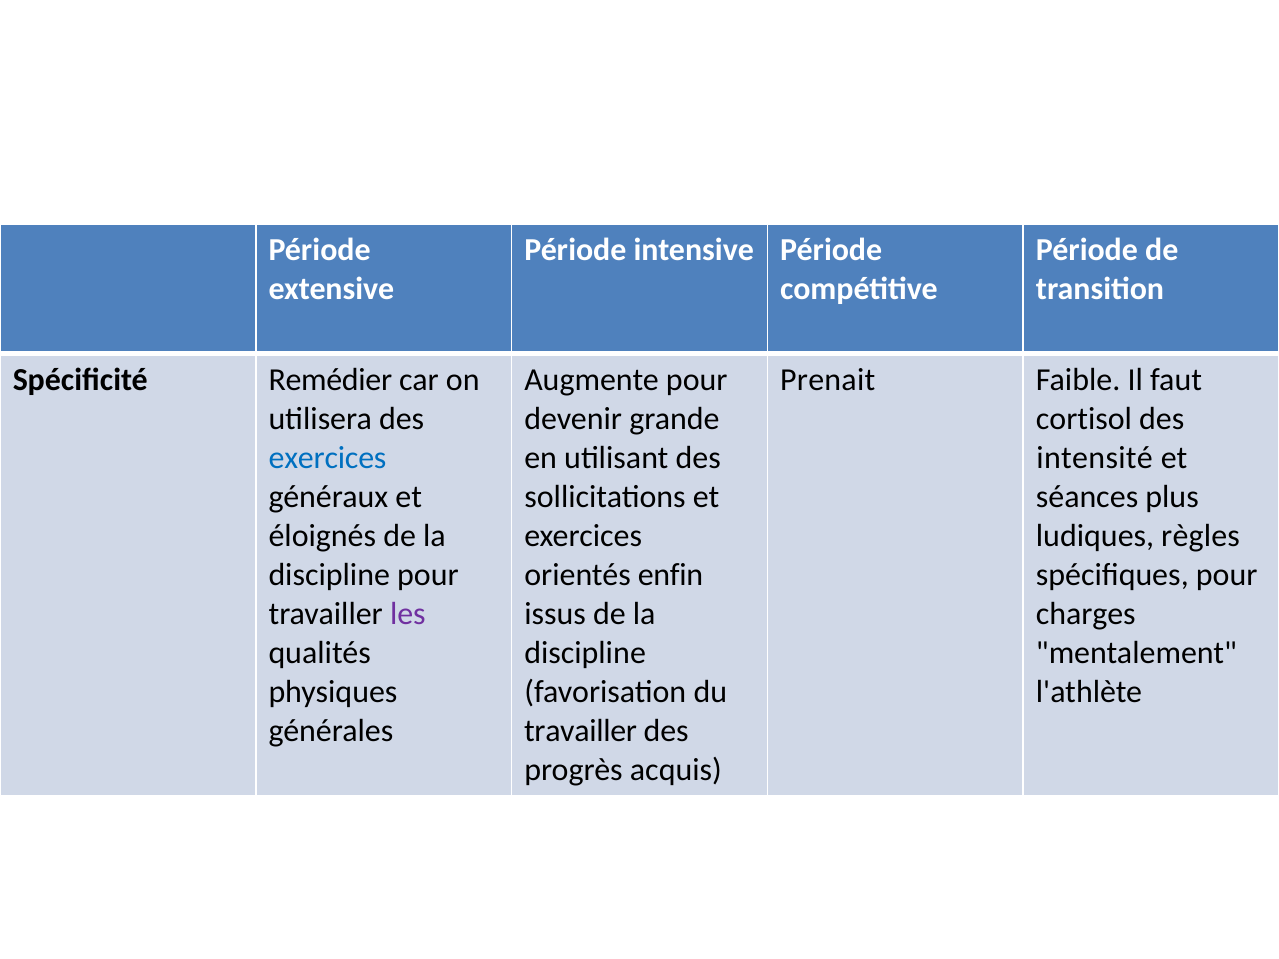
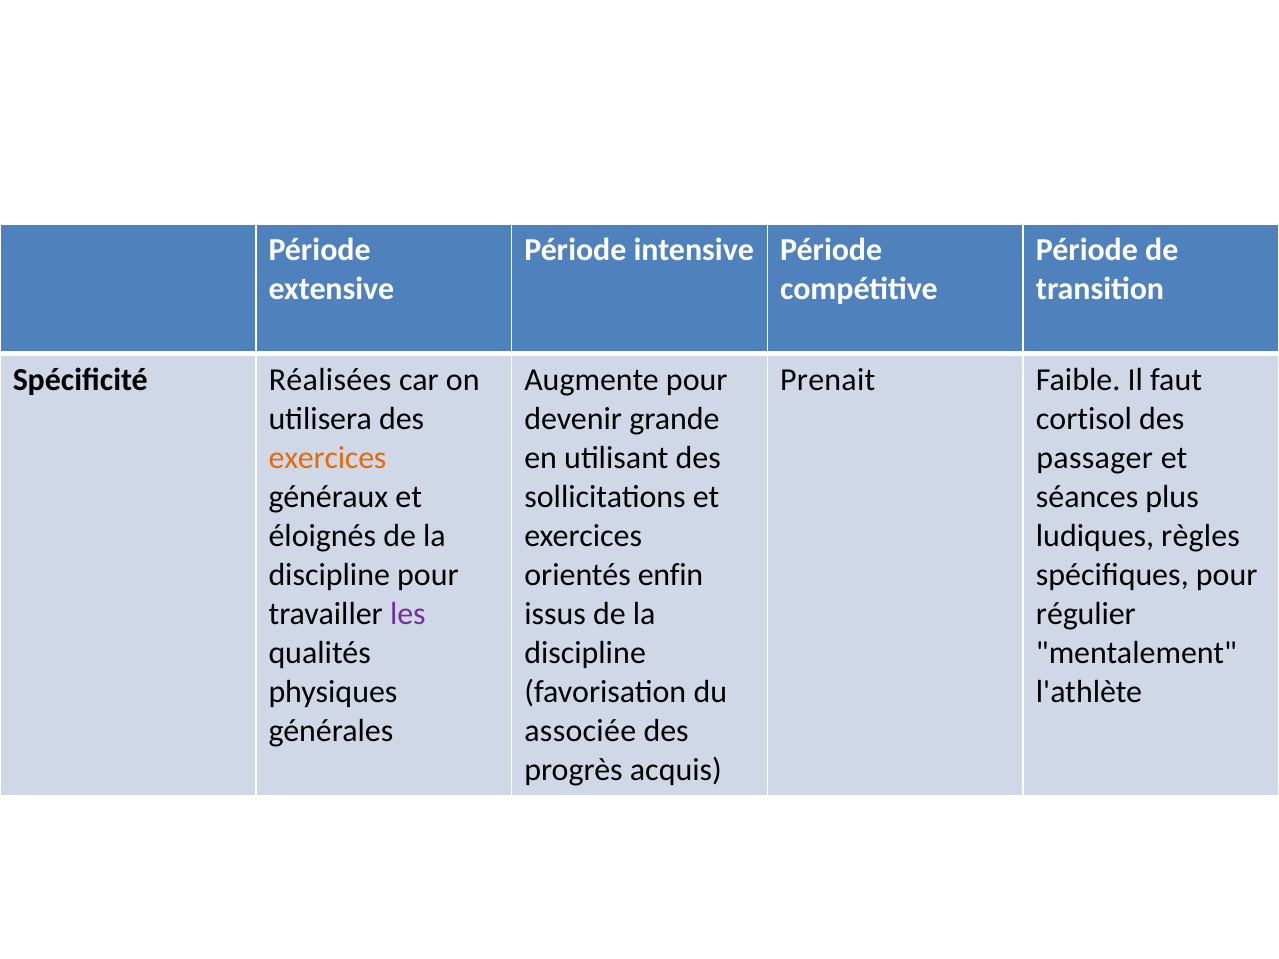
Remédier: Remédier -> Réalisées
exercices at (328, 458) colour: blue -> orange
intensité: intensité -> passager
charges: charges -> régulier
travailler at (581, 731): travailler -> associée
